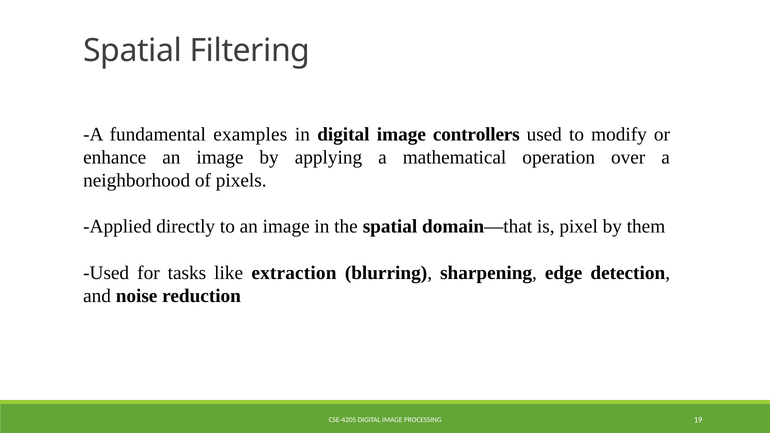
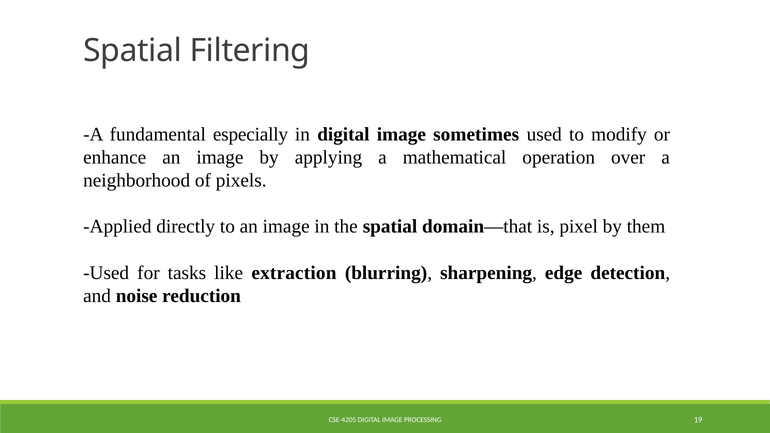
examples: examples -> especially
controllers: controllers -> sometimes
